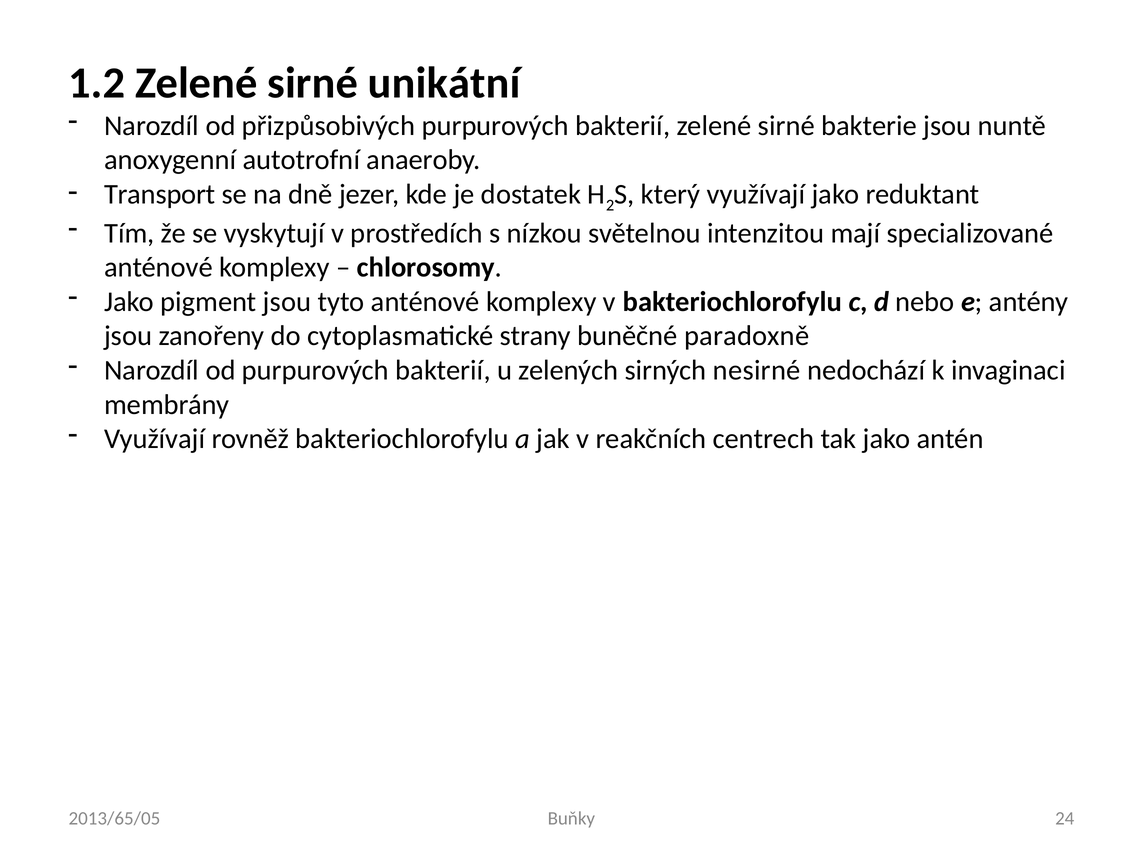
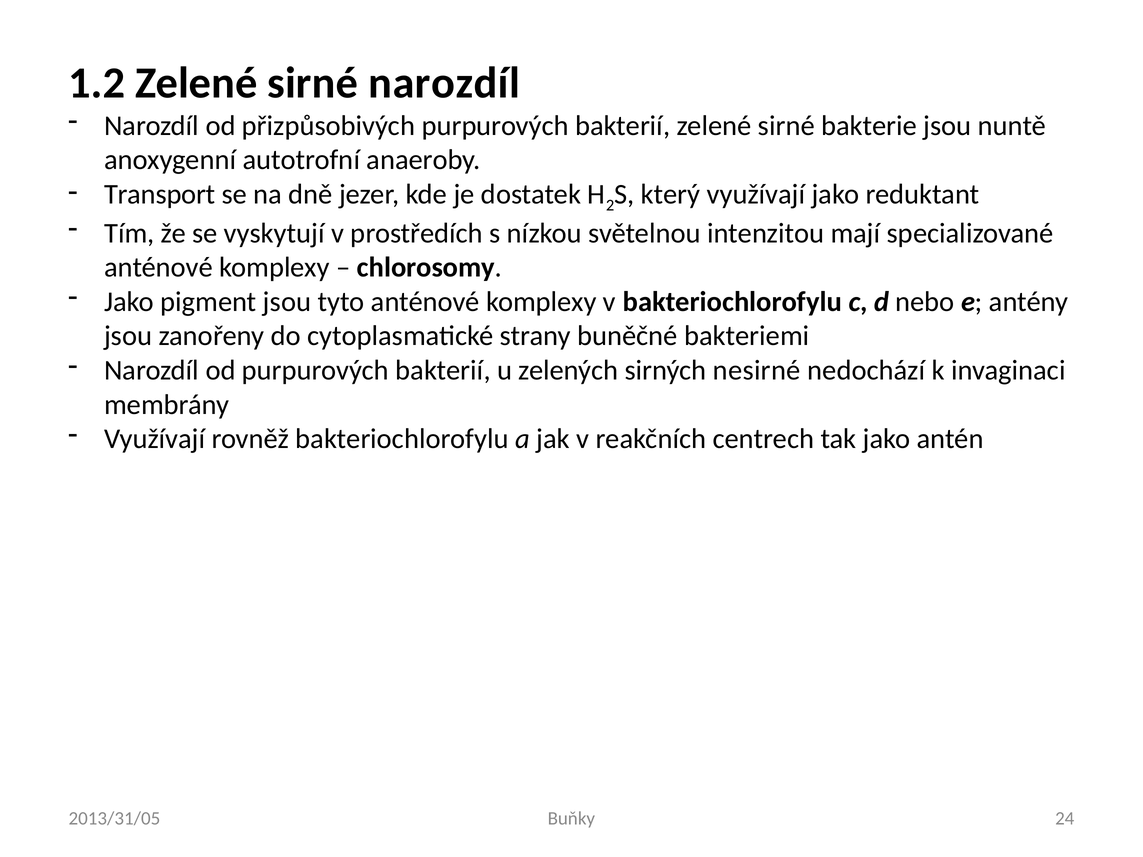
sirné unikátní: unikátní -> narozdíl
paradoxně: paradoxně -> bakteriemi
2013/65/05: 2013/65/05 -> 2013/31/05
